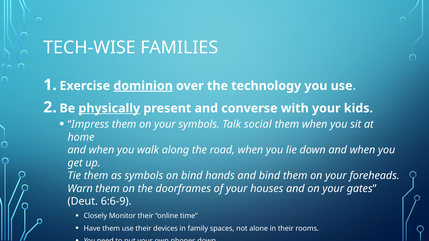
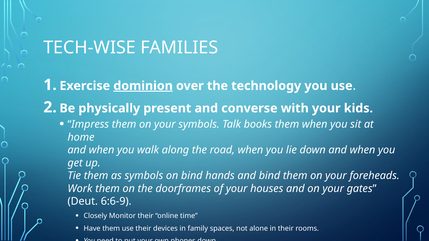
physically underline: present -> none
social: social -> books
Warn: Warn -> Work
